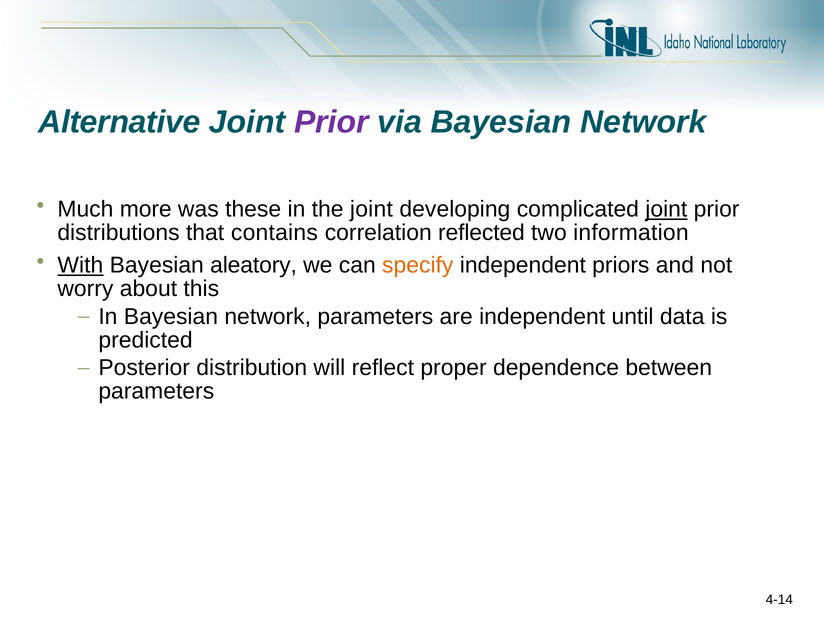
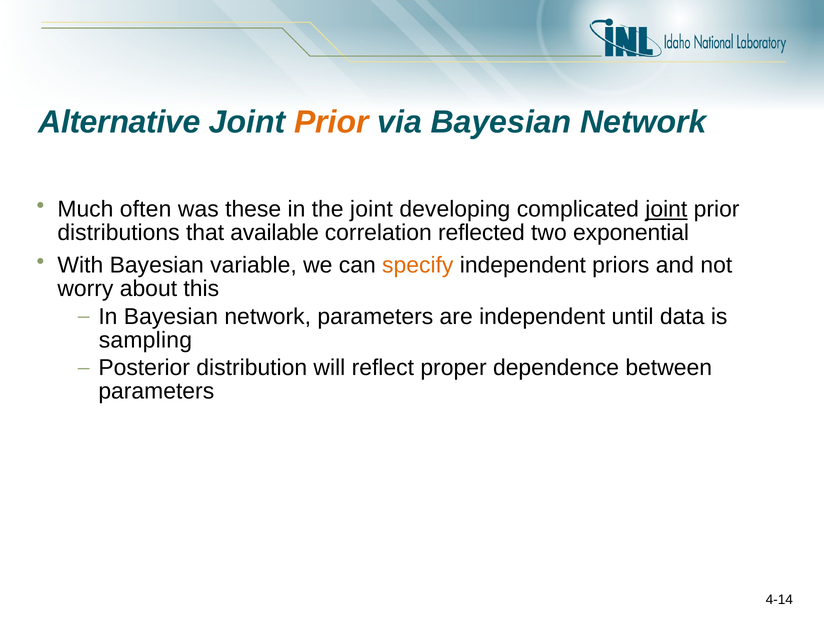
Prior at (331, 122) colour: purple -> orange
more: more -> often
contains: contains -> available
information: information -> exponential
With underline: present -> none
aleatory: aleatory -> variable
predicted: predicted -> sampling
